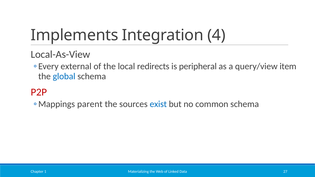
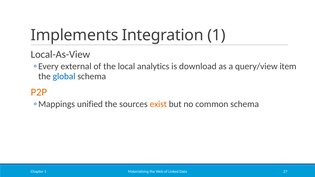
Integration 4: 4 -> 1
redirects: redirects -> analytics
peripheral: peripheral -> download
P2P colour: red -> orange
parent: parent -> unified
exist colour: blue -> orange
